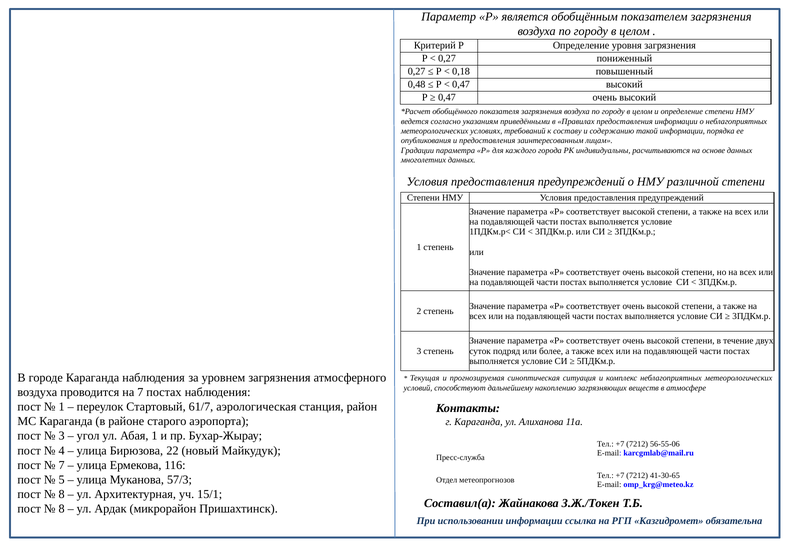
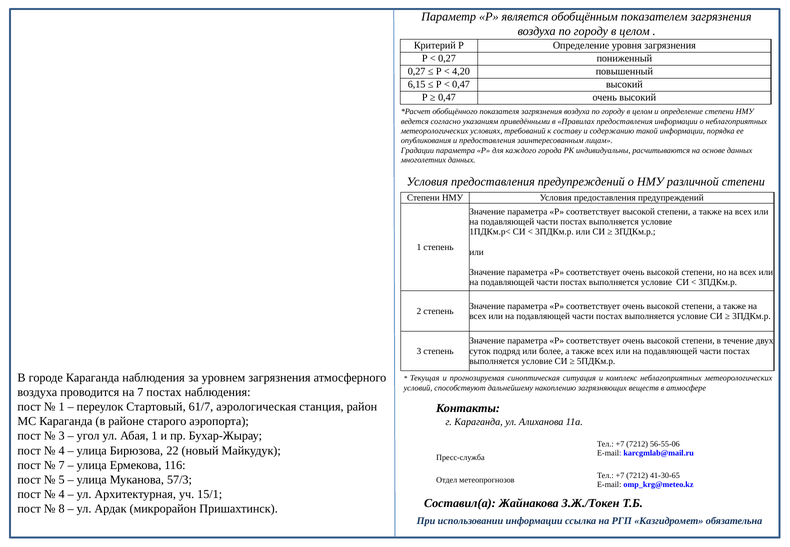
0,18: 0,18 -> 4,20
0,48: 0,48 -> 6,15
8 at (62, 494): 8 -> 4
